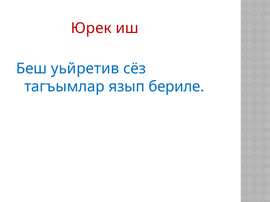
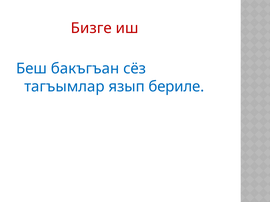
Юрек: Юрек -> Бизге
уьйретив: уьйретив -> бакъгъан
